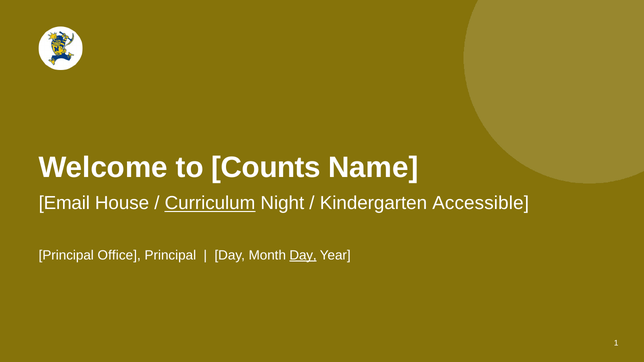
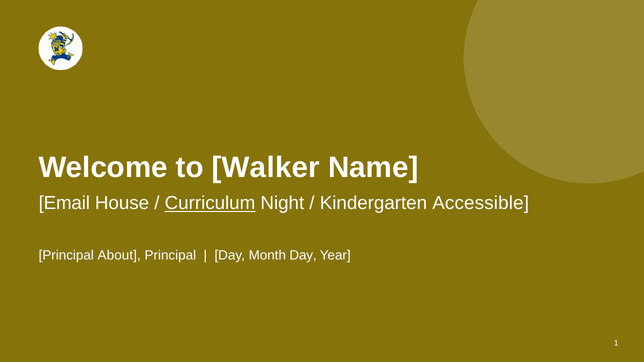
Counts: Counts -> Walker
Office: Office -> About
Day at (303, 255) underline: present -> none
